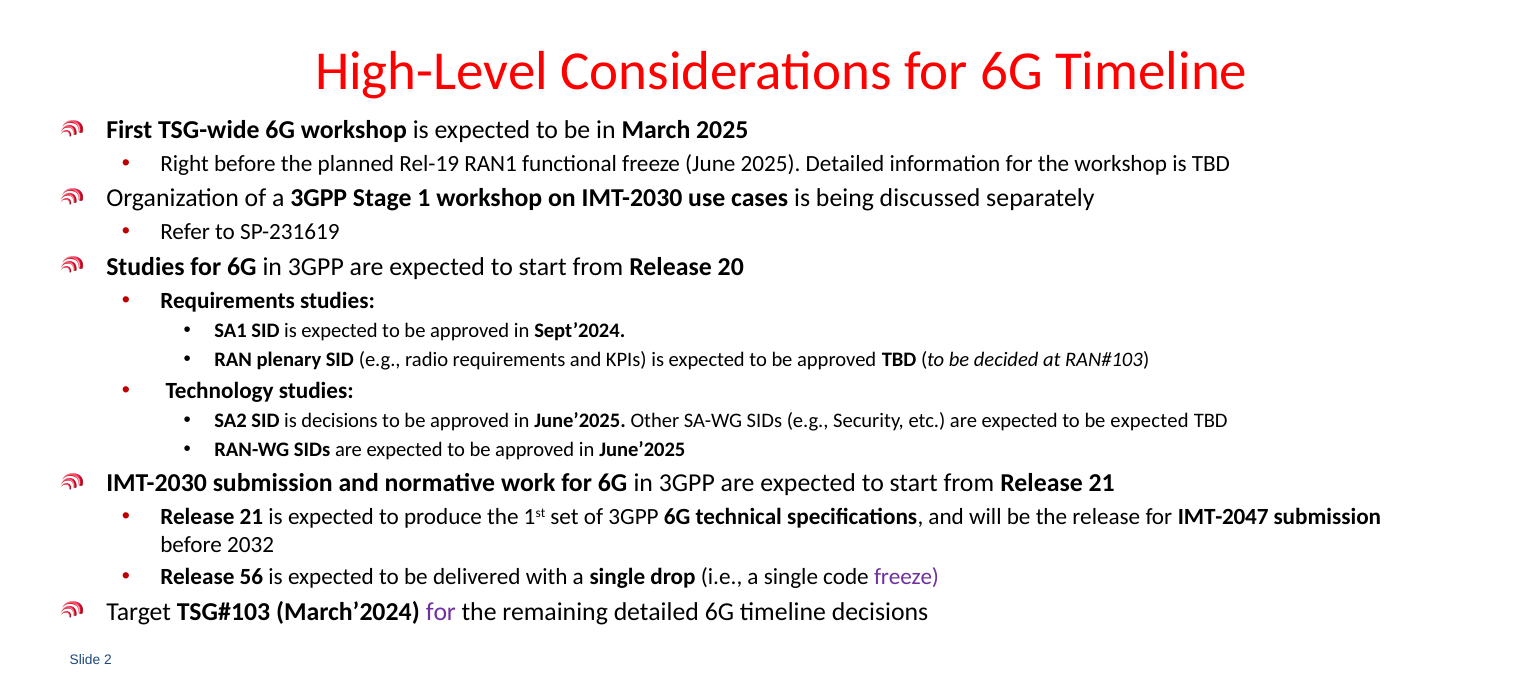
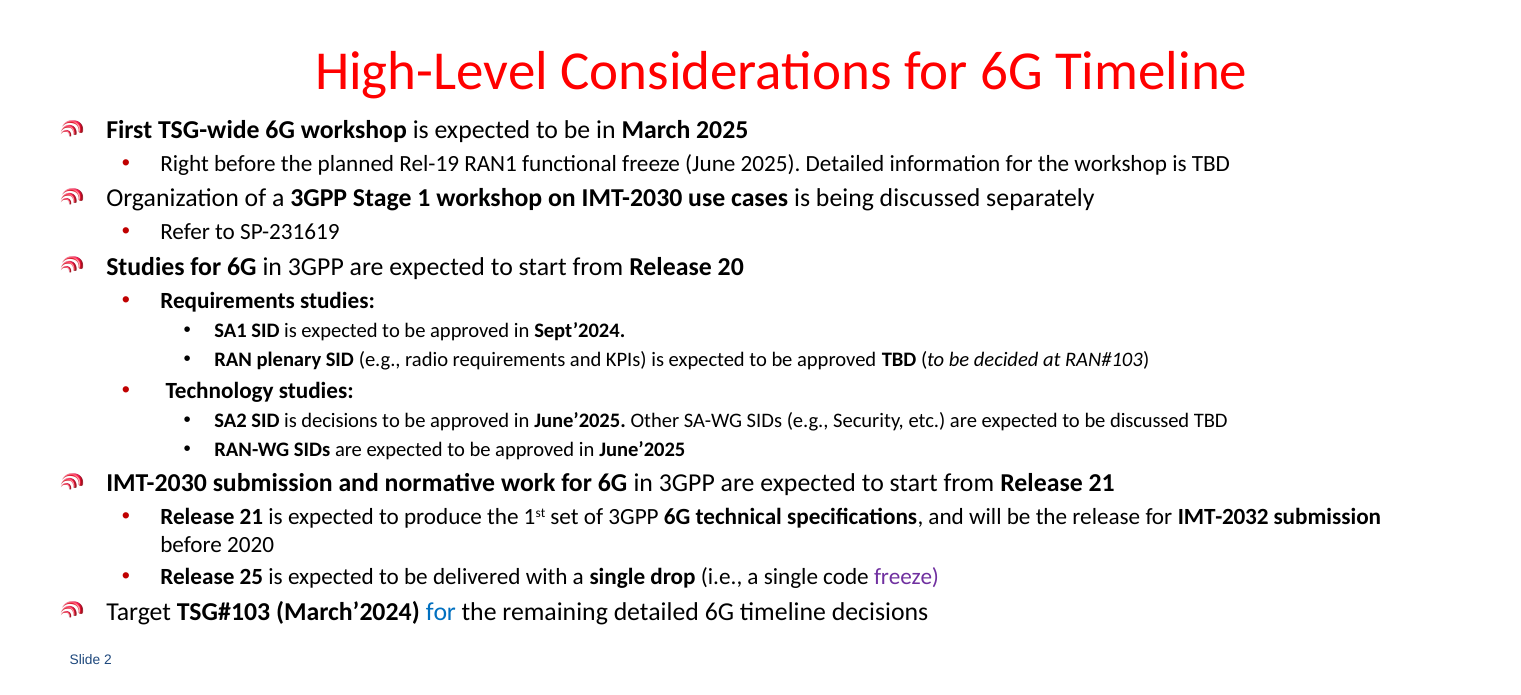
be expected: expected -> discussed
IMT-2047: IMT-2047 -> IMT-2032
2032: 2032 -> 2020
56: 56 -> 25
for at (441, 612) colour: purple -> blue
